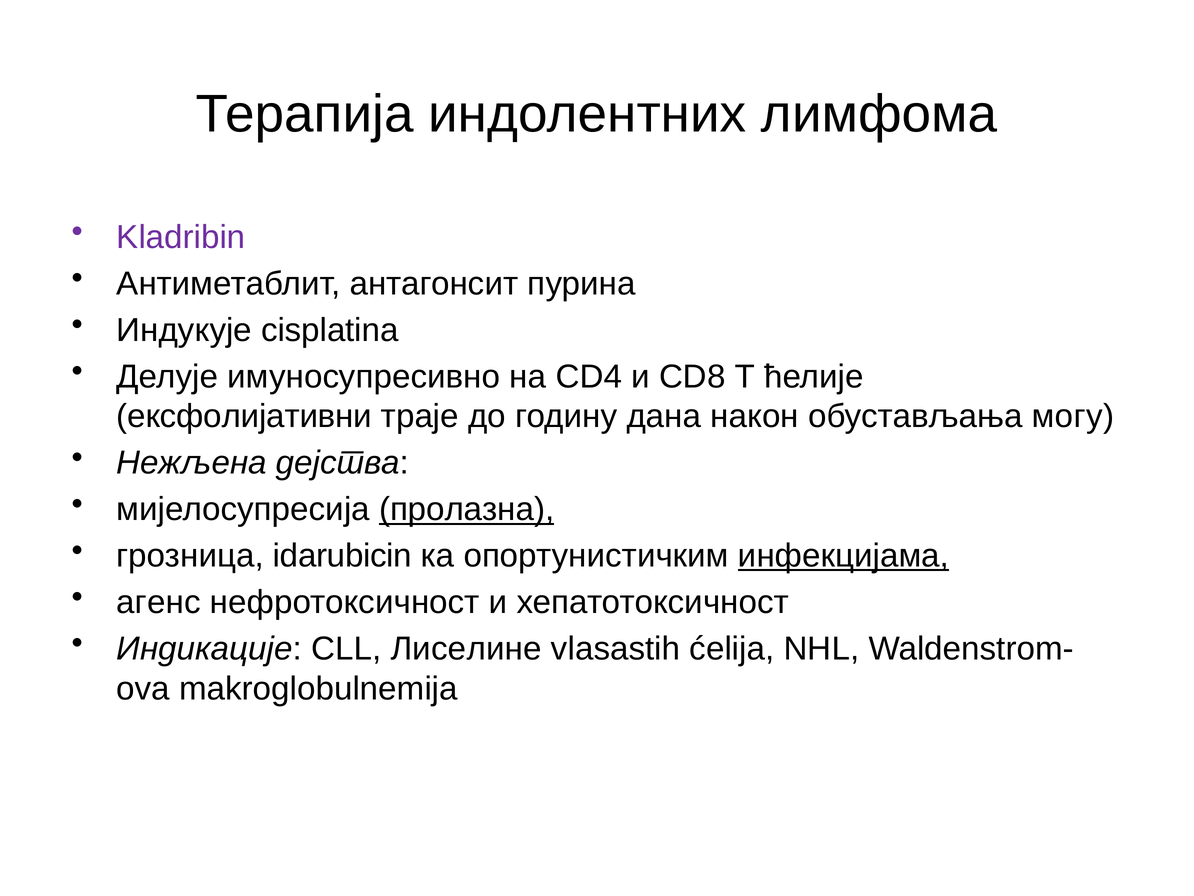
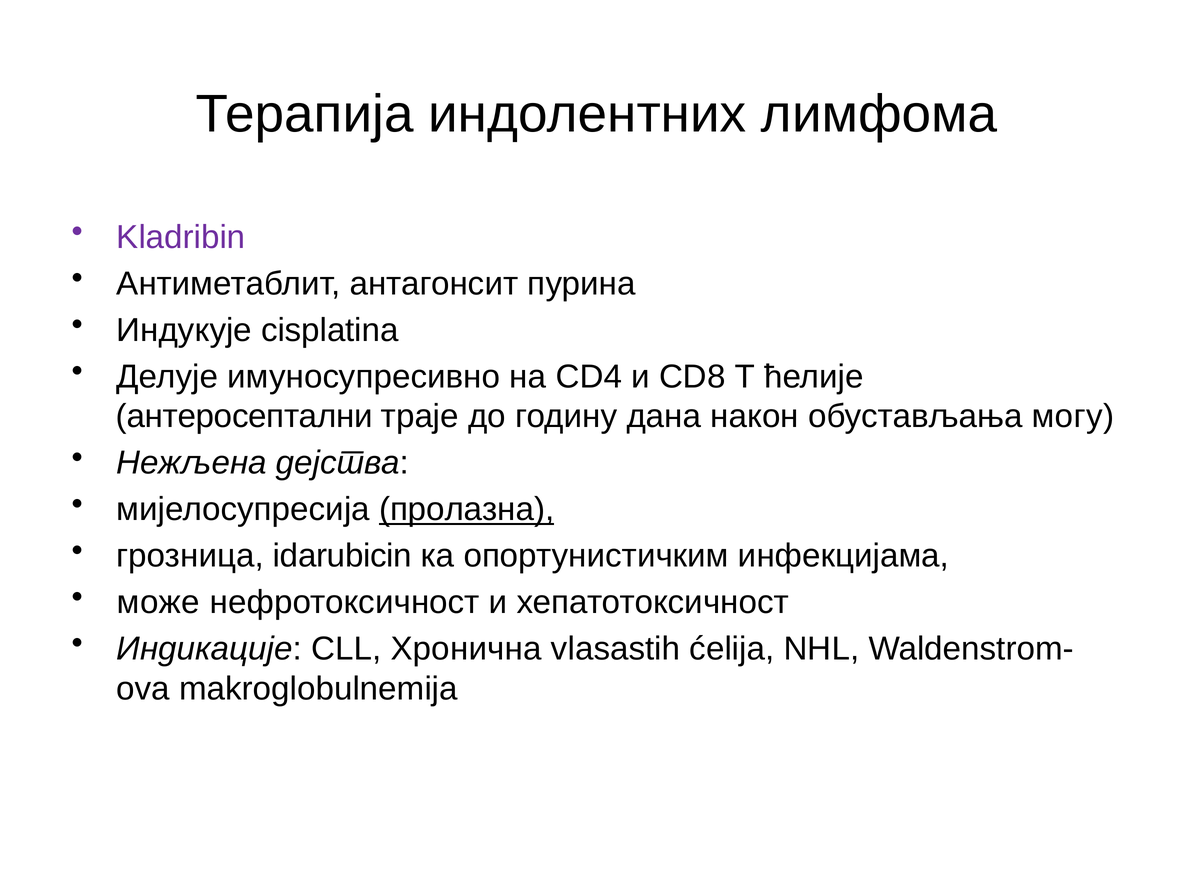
ексфолијативни: ексфолијативни -> антеросептални
инфекцијама underline: present -> none
агенс: агенс -> може
Лиселине: Лиселине -> Хронична
